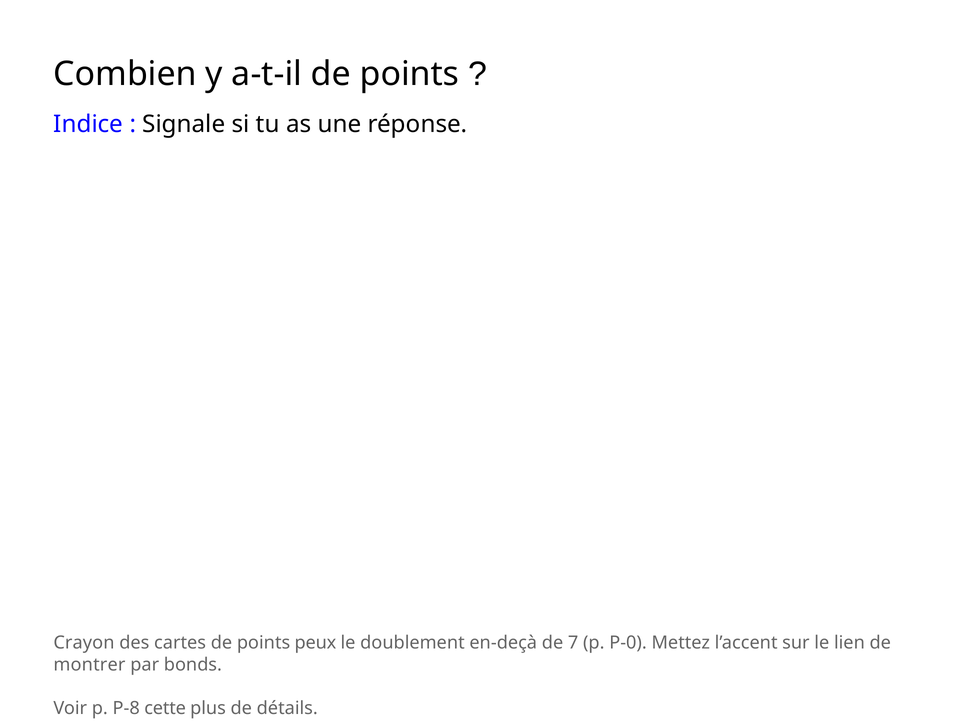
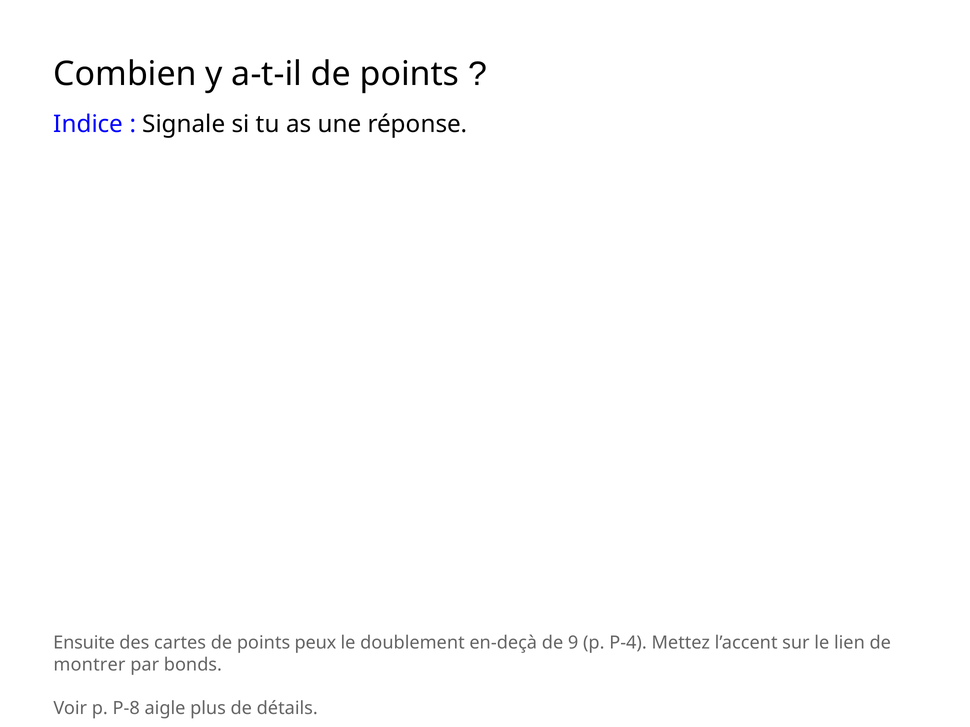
Crayon: Crayon -> Ensuite
7: 7 -> 9
P-0: P-0 -> P-4
cette: cette -> aigle
